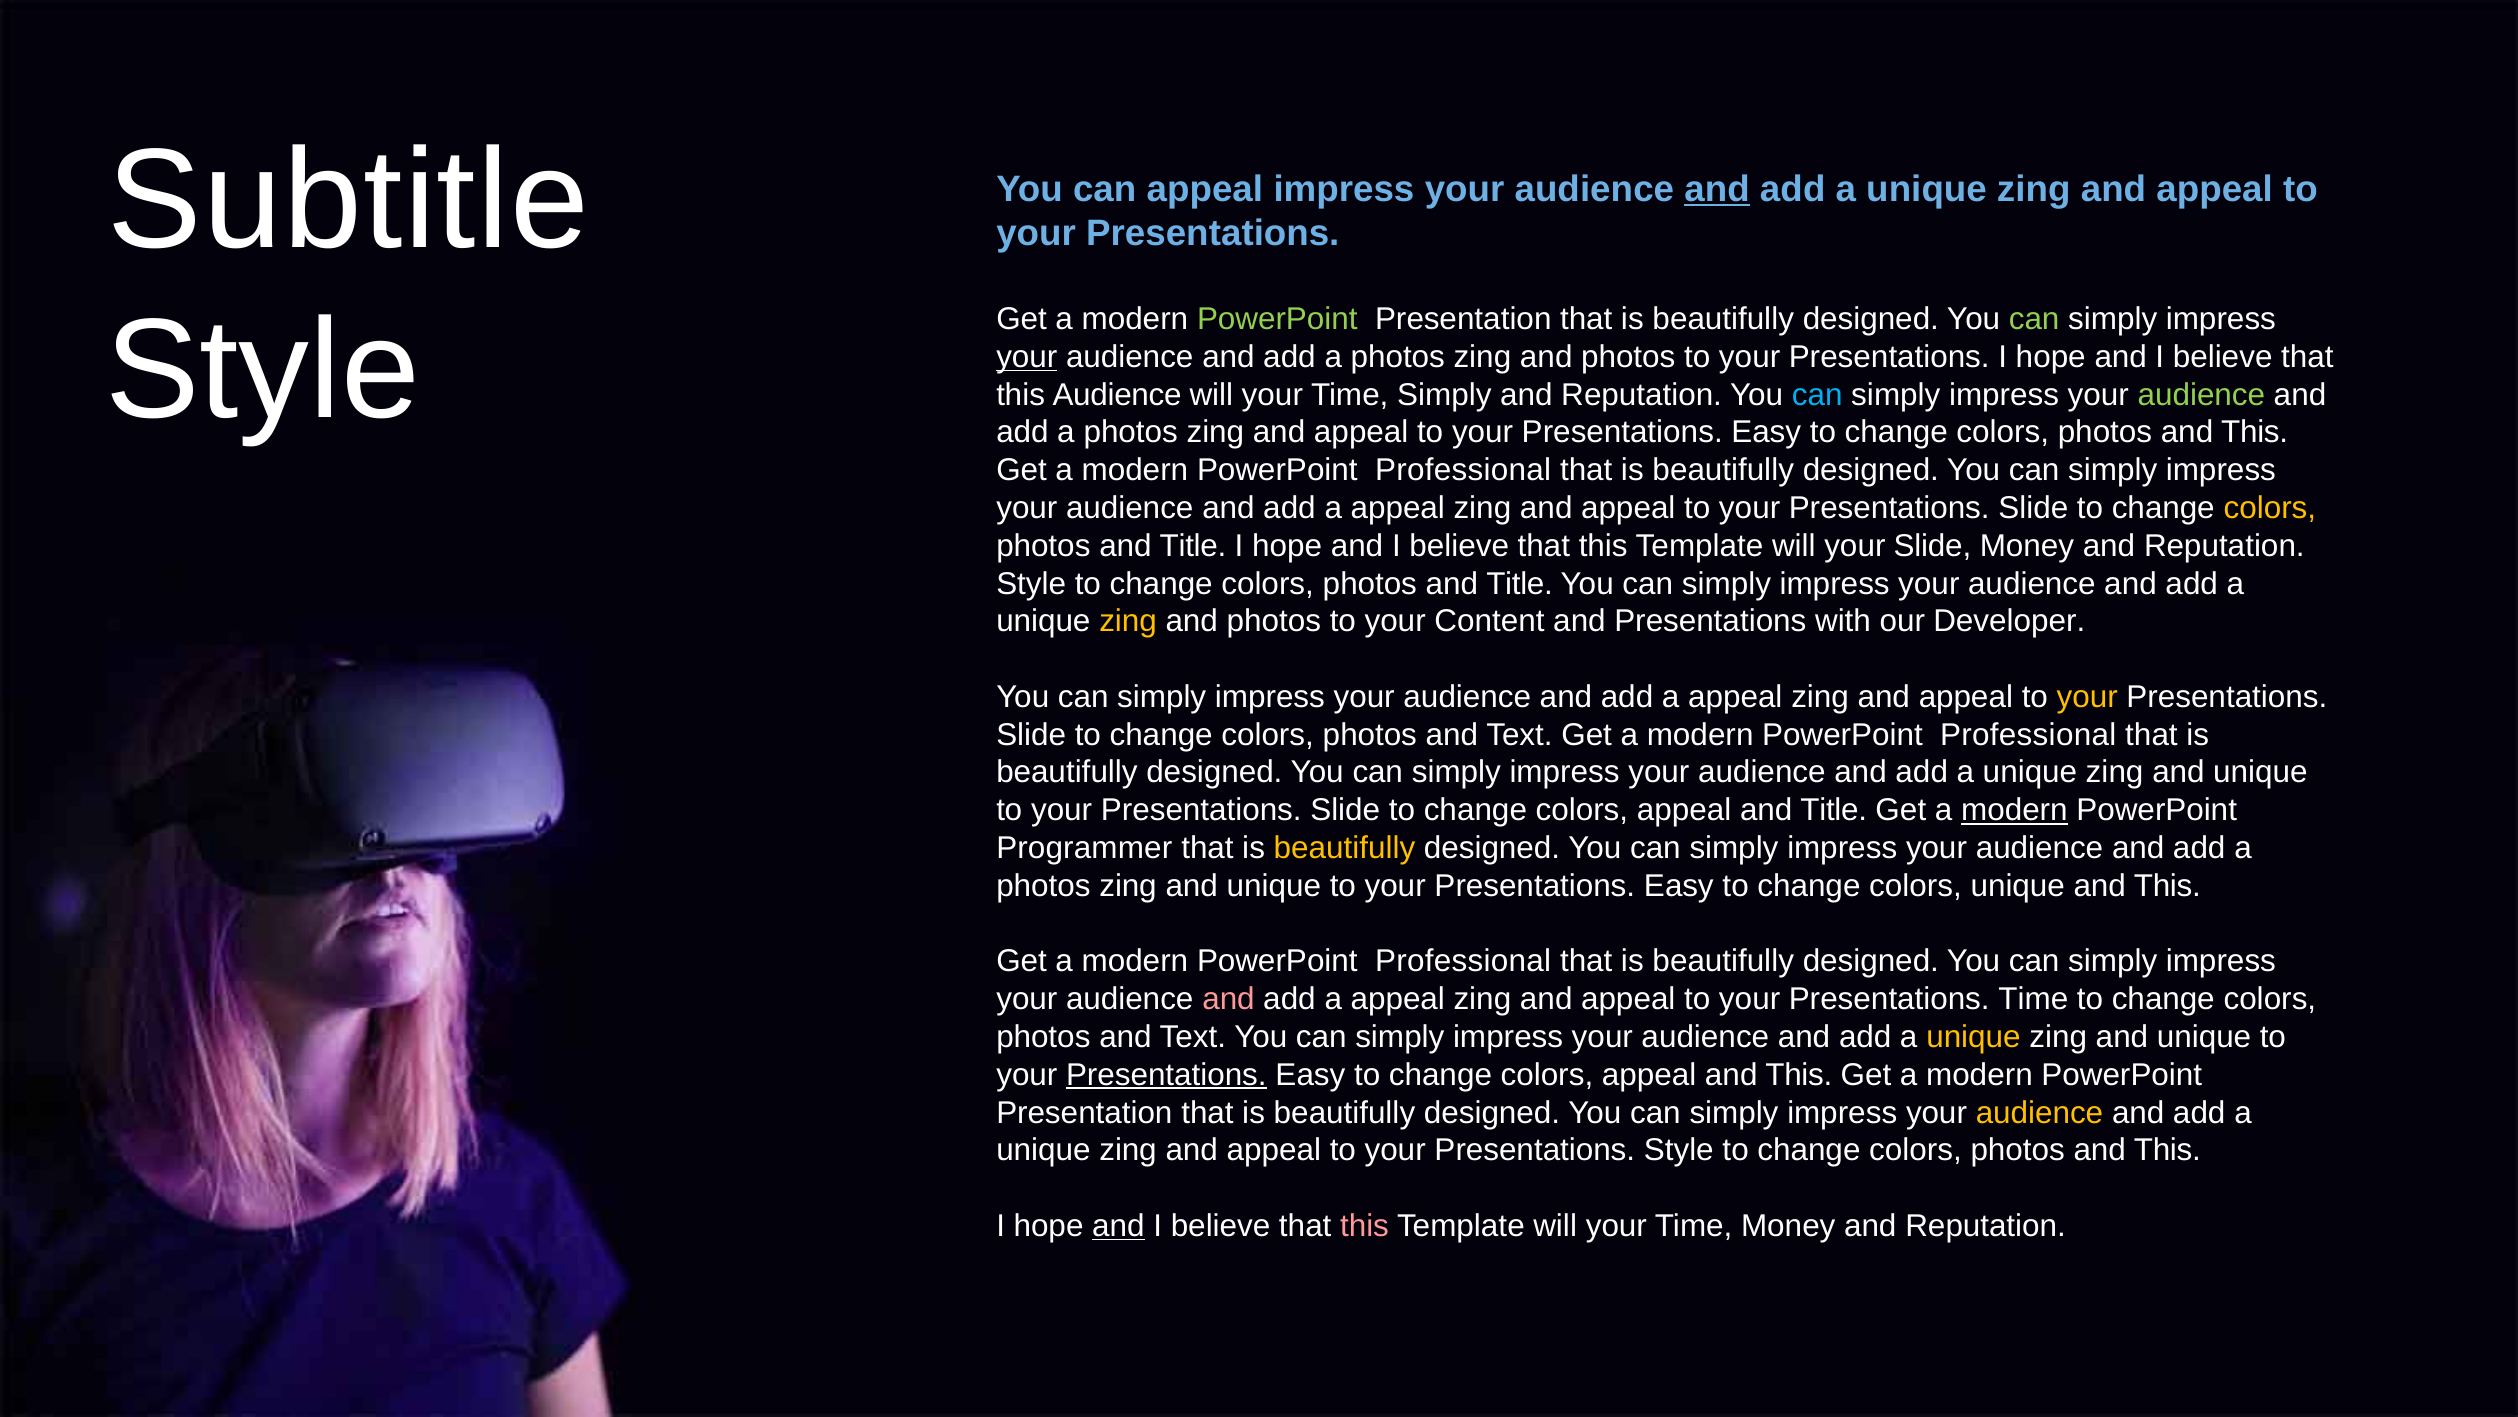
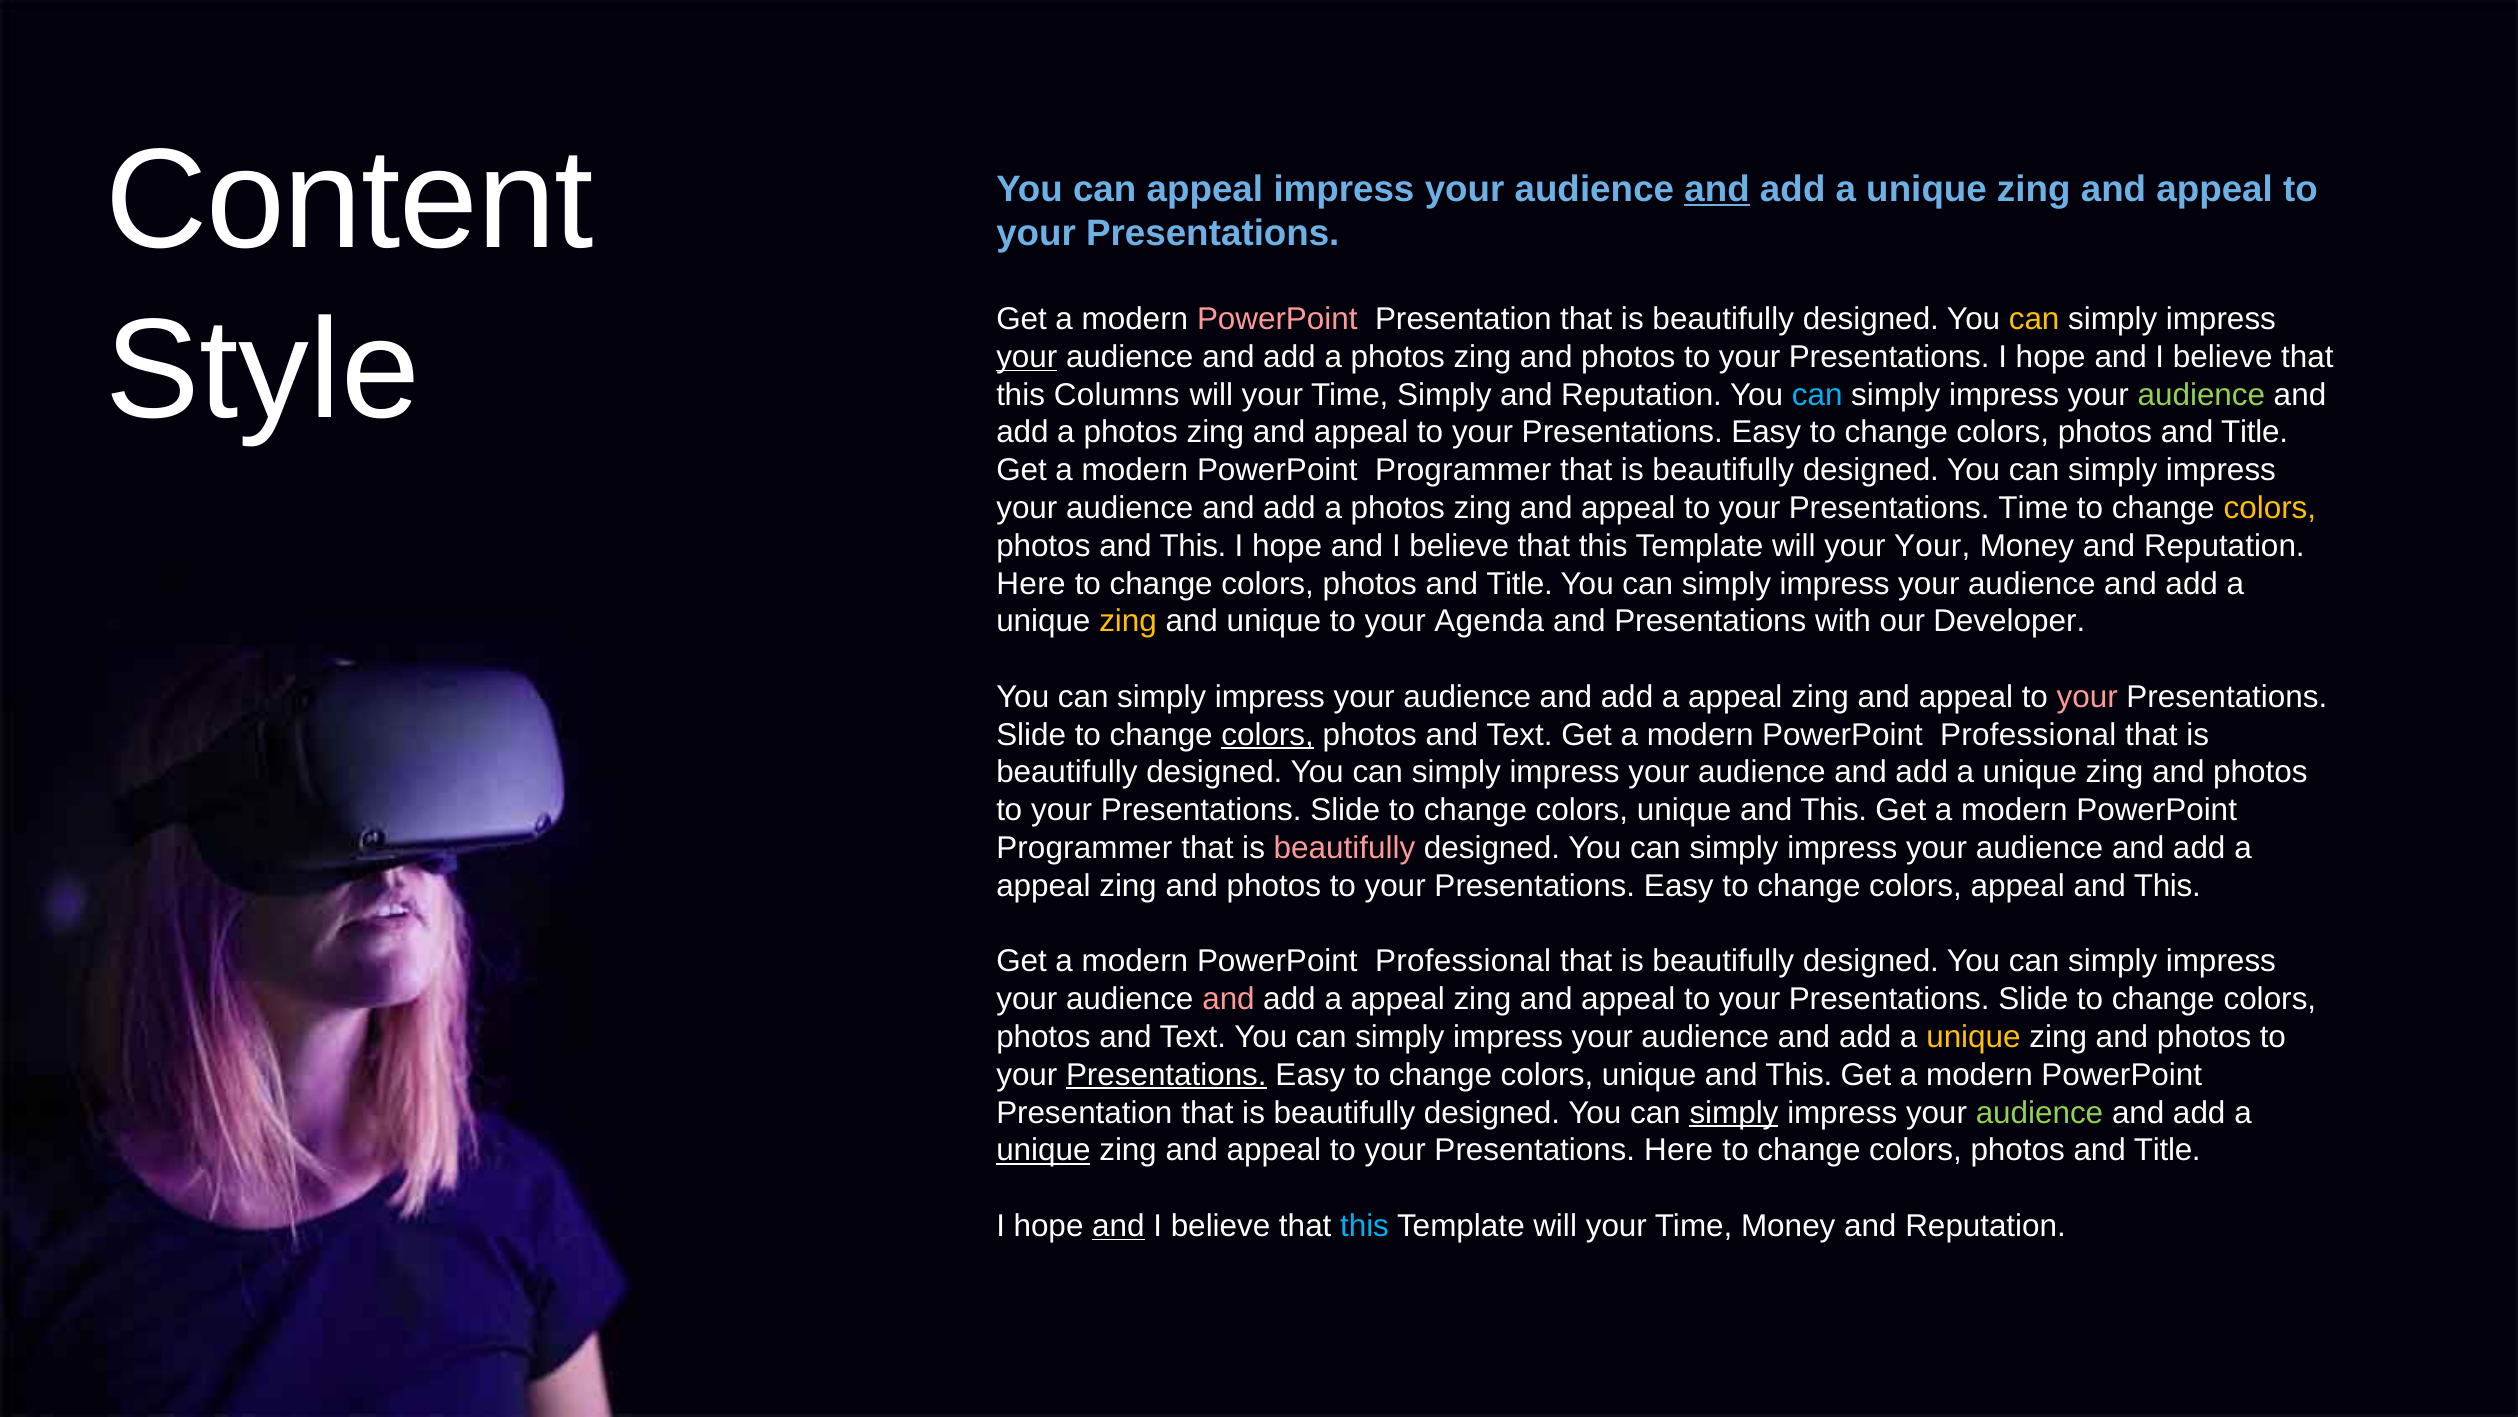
Subtitle: Subtitle -> Content
PowerPoint at (1277, 319) colour: light green -> pink
can at (2034, 319) colour: light green -> yellow
this Audience: Audience -> Columns
This at (2255, 432): This -> Title
Professional at (1463, 470): Professional -> Programmer
appeal at (1398, 508): appeal -> photos
Slide at (2033, 508): Slide -> Time
Title at (1193, 546): Title -> This
your Slide: Slide -> Your
Style at (1031, 583): Style -> Here
photos at (1274, 621): photos -> unique
Content: Content -> Agenda
your at (2087, 697) colour: yellow -> pink
colors at (1268, 734) underline: none -> present
unique at (2260, 772): unique -> photos
appeal at (1684, 810): appeal -> unique
Title at (1834, 810): Title -> This
modern at (2014, 810) underline: present -> none
beautifully at (1344, 848) colour: yellow -> pink
photos at (1043, 886): photos -> appeal
unique at (1274, 886): unique -> photos
colors unique: unique -> appeal
Time at (2033, 999): Time -> Slide
unique at (2204, 1037): unique -> photos
appeal at (1649, 1074): appeal -> unique
simply at (1734, 1112) underline: none -> present
audience at (2039, 1112) colour: yellow -> light green
unique at (1043, 1150) underline: none -> present
Presentations Style: Style -> Here
This at (2167, 1150): This -> Title
this at (1365, 1225) colour: pink -> light blue
